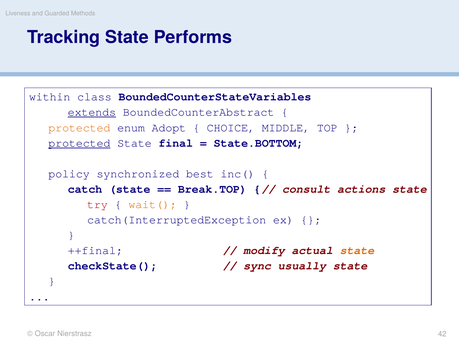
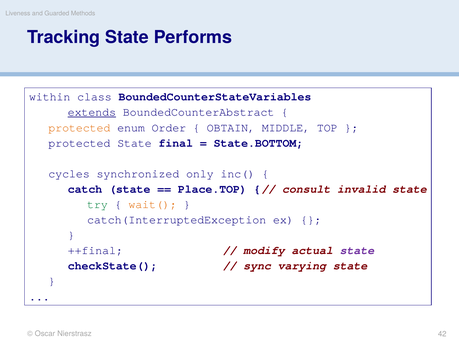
Adopt: Adopt -> Order
CHOICE: CHOICE -> OBTAIN
protected at (79, 143) underline: present -> none
policy: policy -> cycles
best: best -> only
Break.TOP: Break.TOP -> Place.TOP
actions: actions -> invalid
try colour: red -> green
state at (357, 251) colour: orange -> purple
usually: usually -> varying
